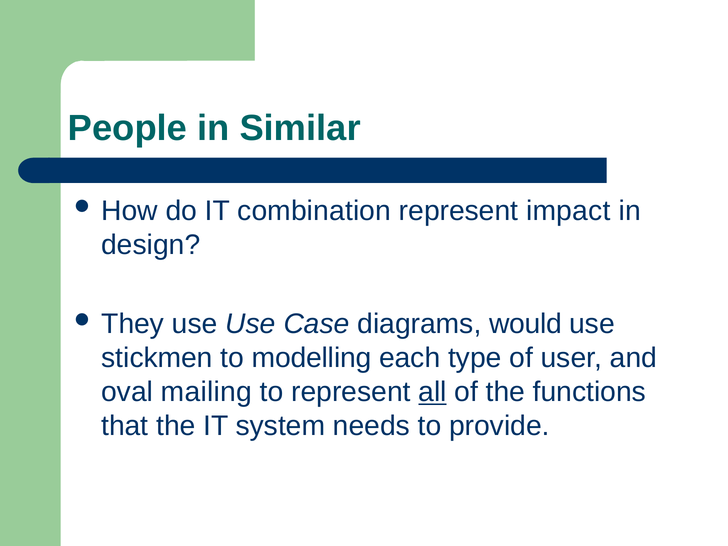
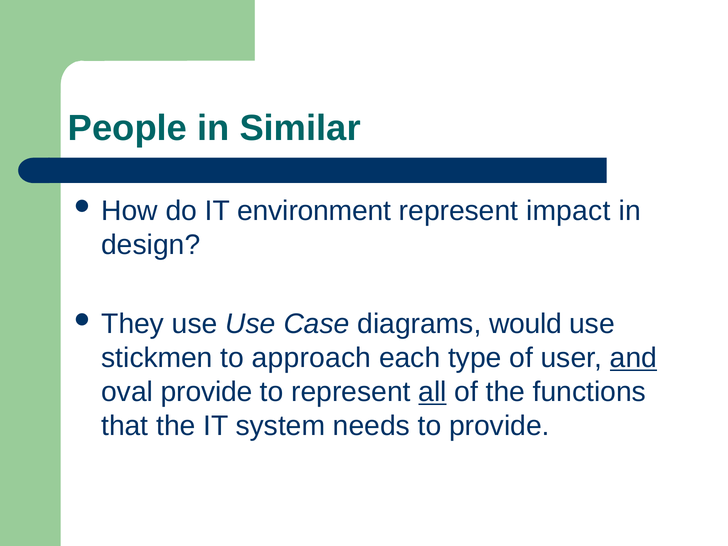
combination: combination -> environment
modelling: modelling -> approach
and underline: none -> present
oval mailing: mailing -> provide
